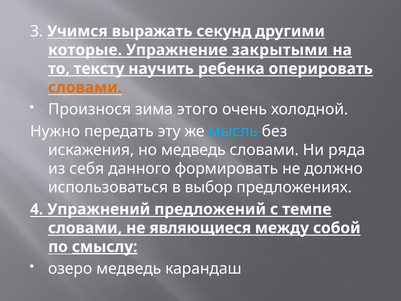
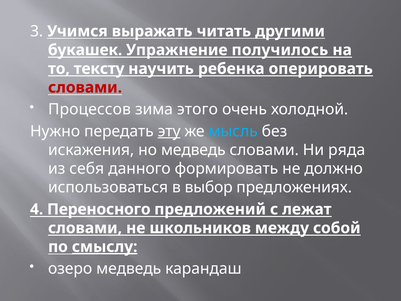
секунд: секунд -> читать
которые: которые -> букашек
закрытыми: закрытыми -> получилось
словами at (85, 87) colour: orange -> red
Произнося: Произнося -> Процессов
эту underline: none -> present
Упражнений: Упражнений -> Переносного
темпе: темпе -> лежат
являющиеся: являющиеся -> школьников
